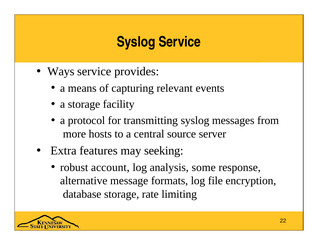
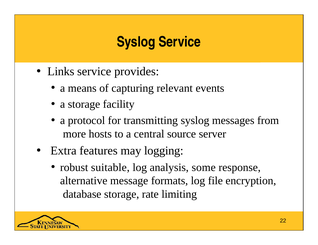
Ways: Ways -> Links
seeking: seeking -> logging
account: account -> suitable
